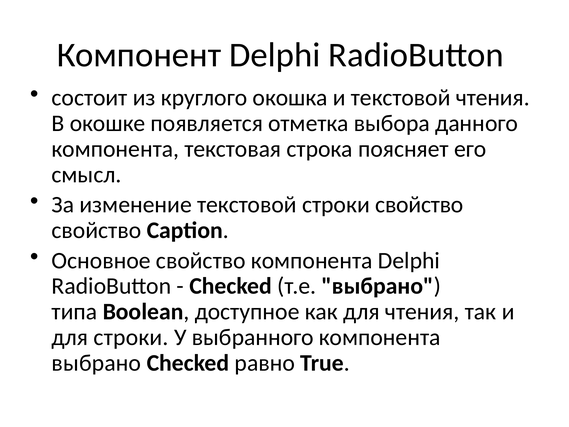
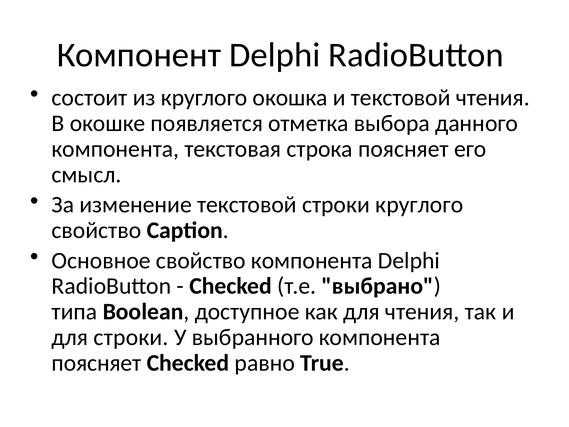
строки свойство: свойство -> круглого
выбрано at (96, 363): выбрано -> поясняет
